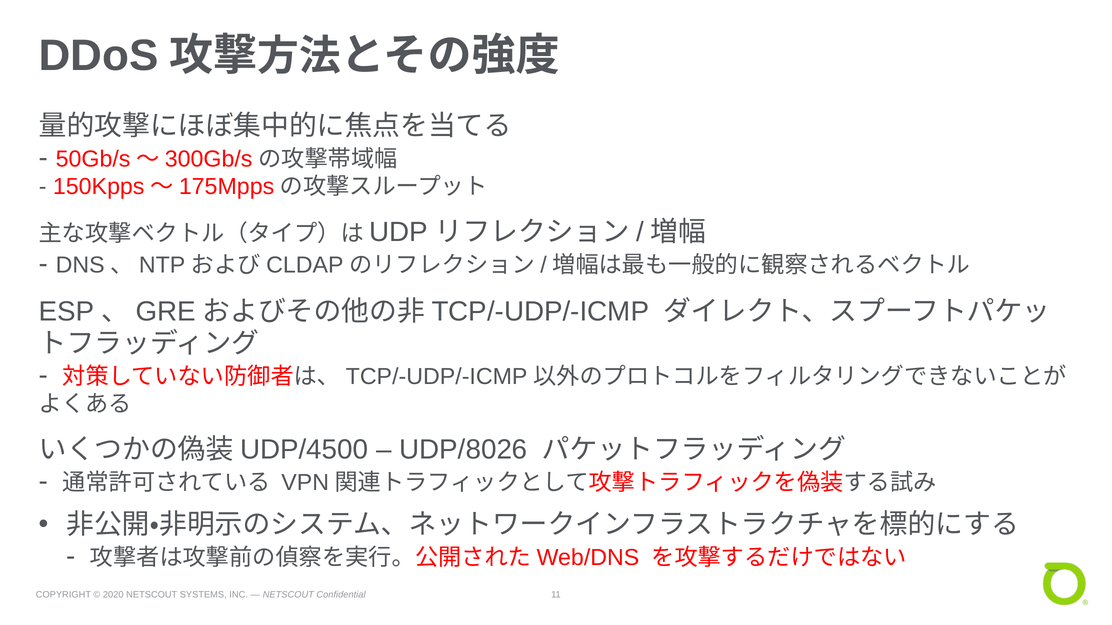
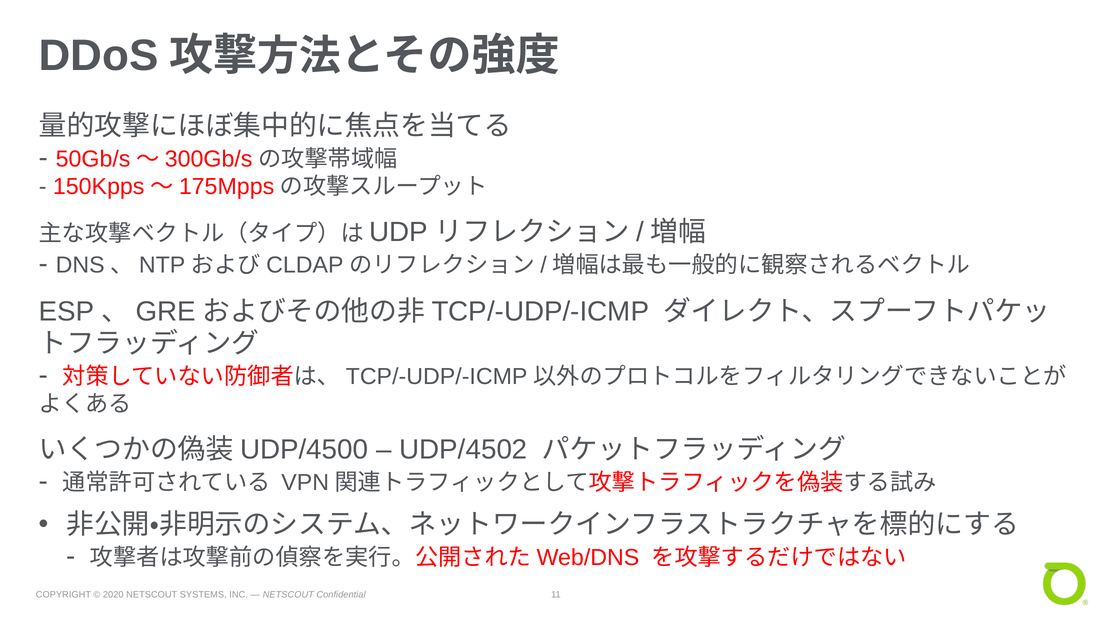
UDP/8026: UDP/8026 -> UDP/4502
